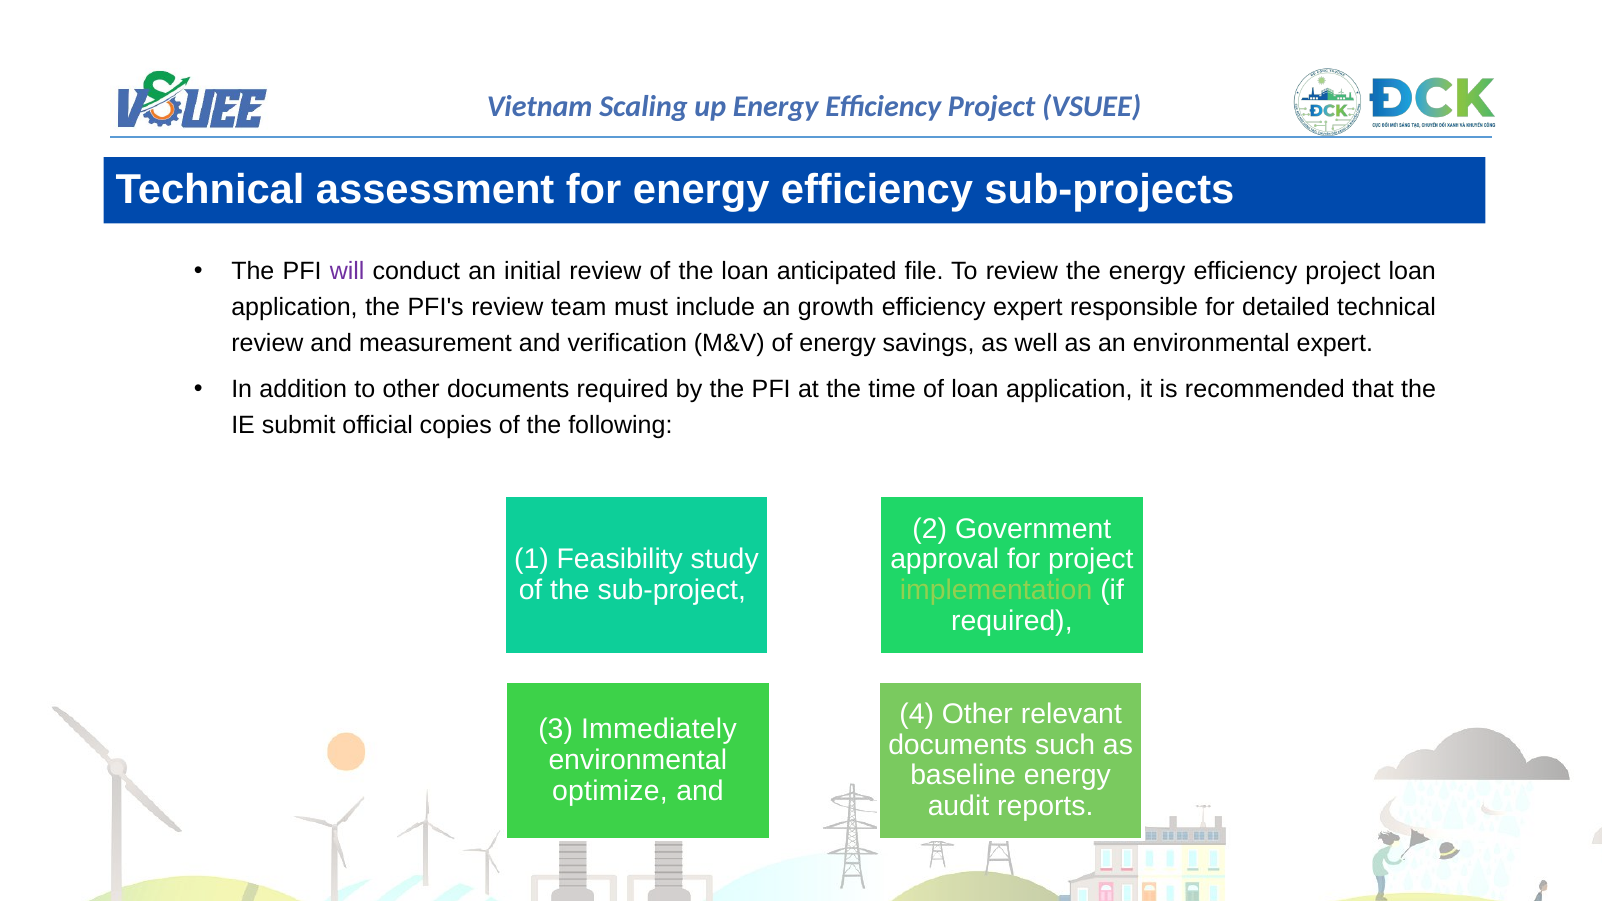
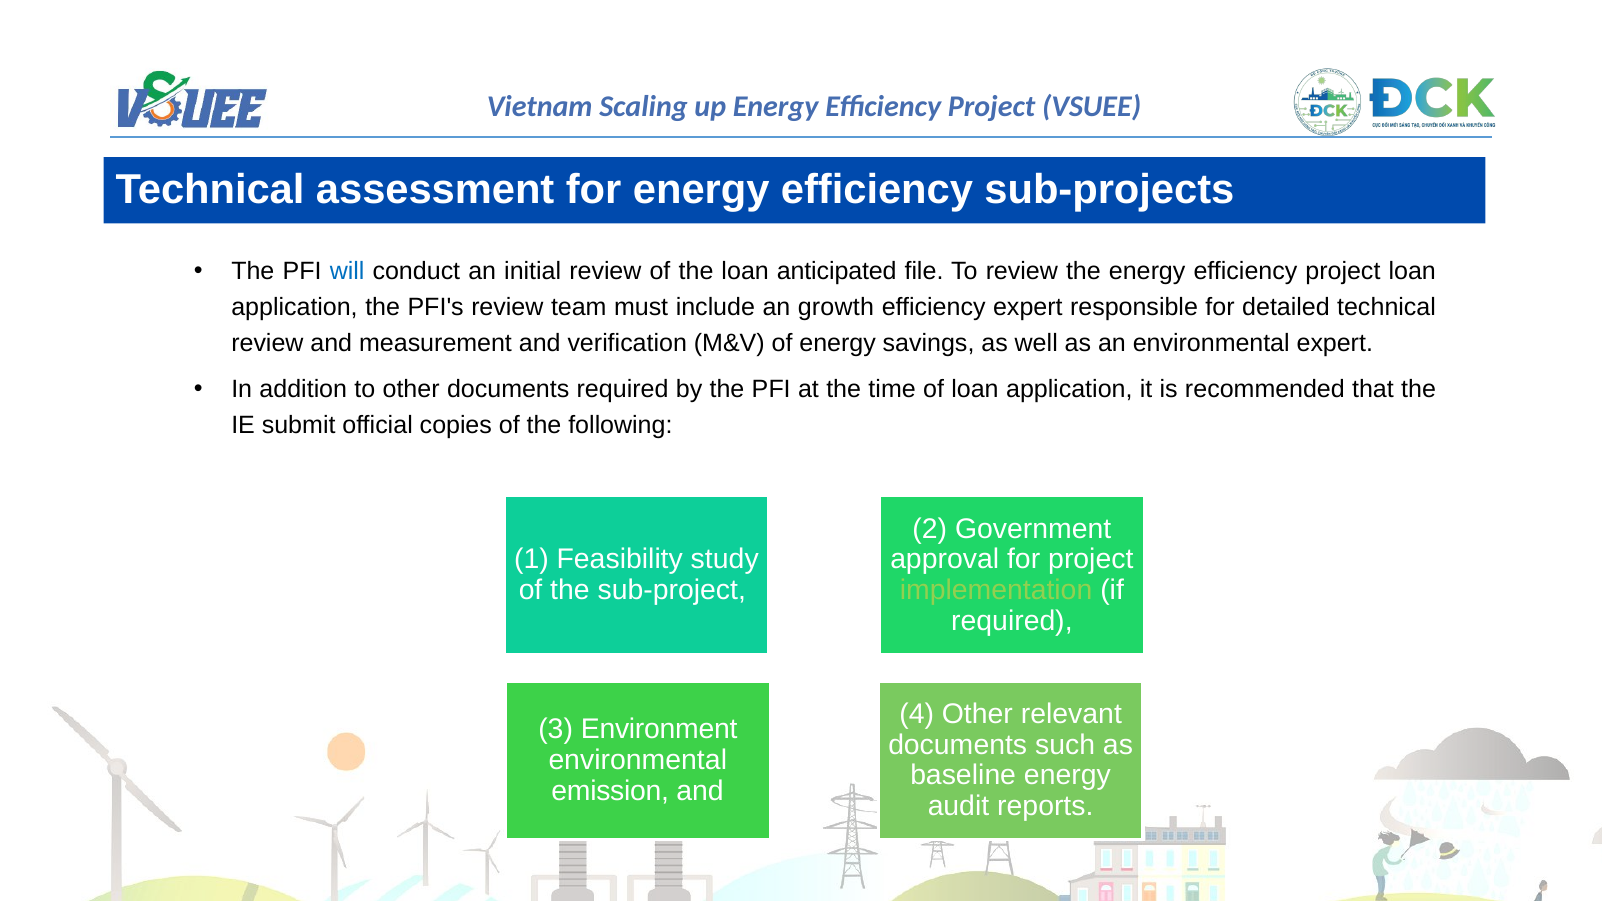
will colour: purple -> blue
Immediately: Immediately -> Environment
optimize: optimize -> emission
